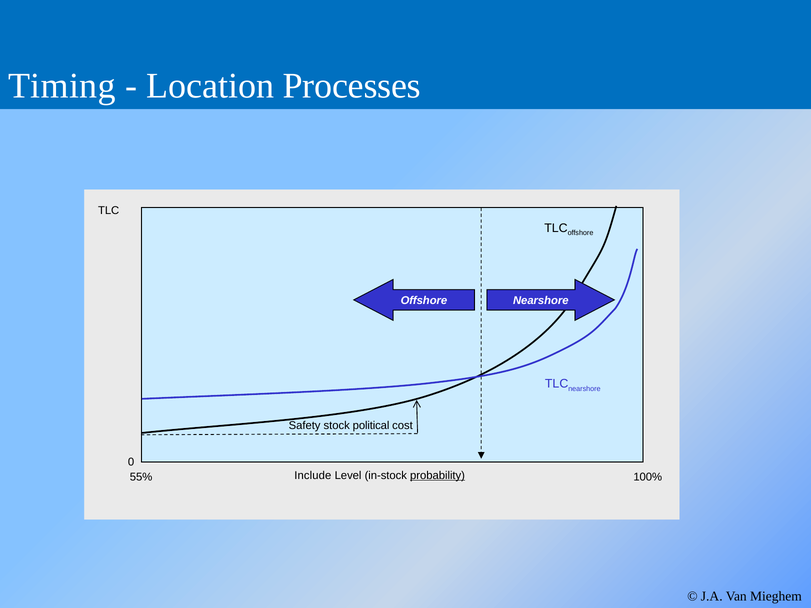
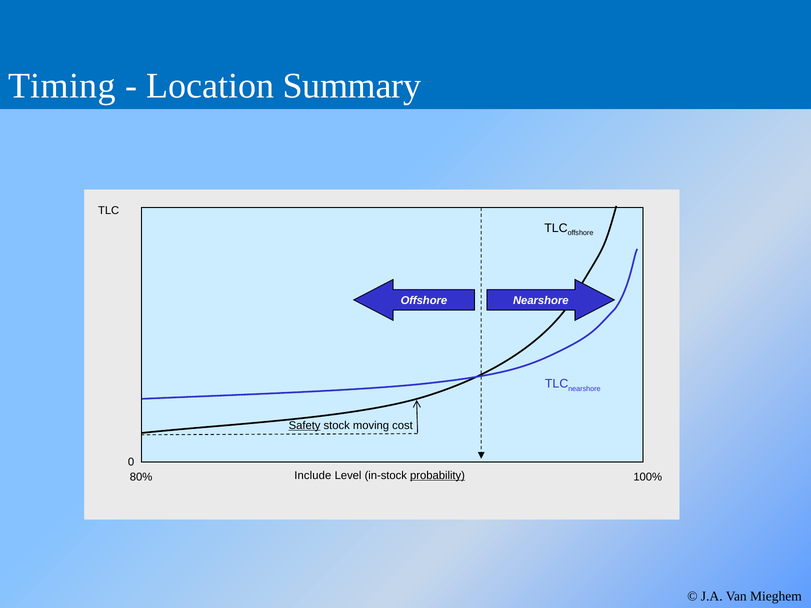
Processes: Processes -> Summary
Safety underline: none -> present
political: political -> moving
55%: 55% -> 80%
